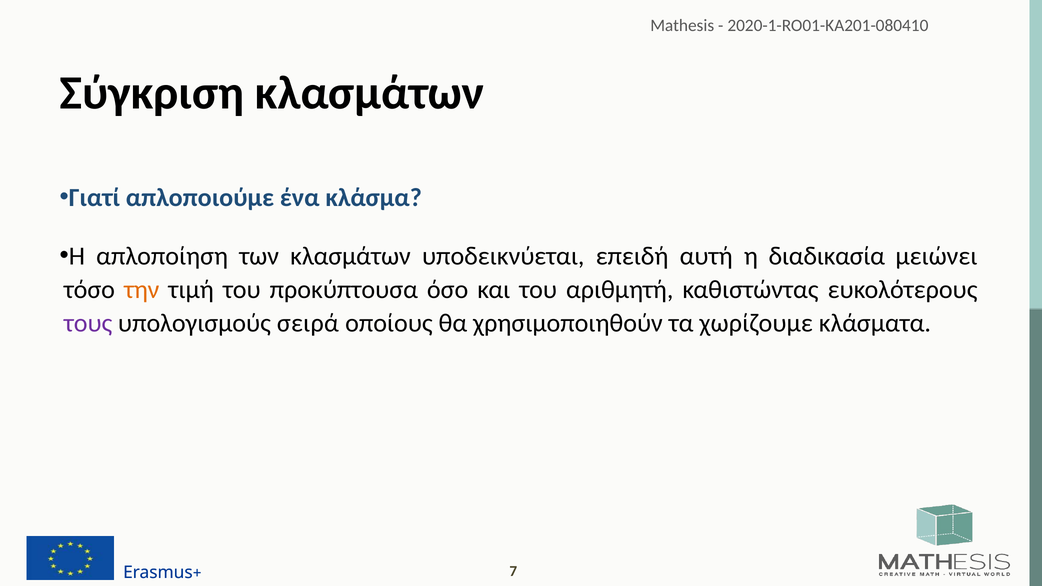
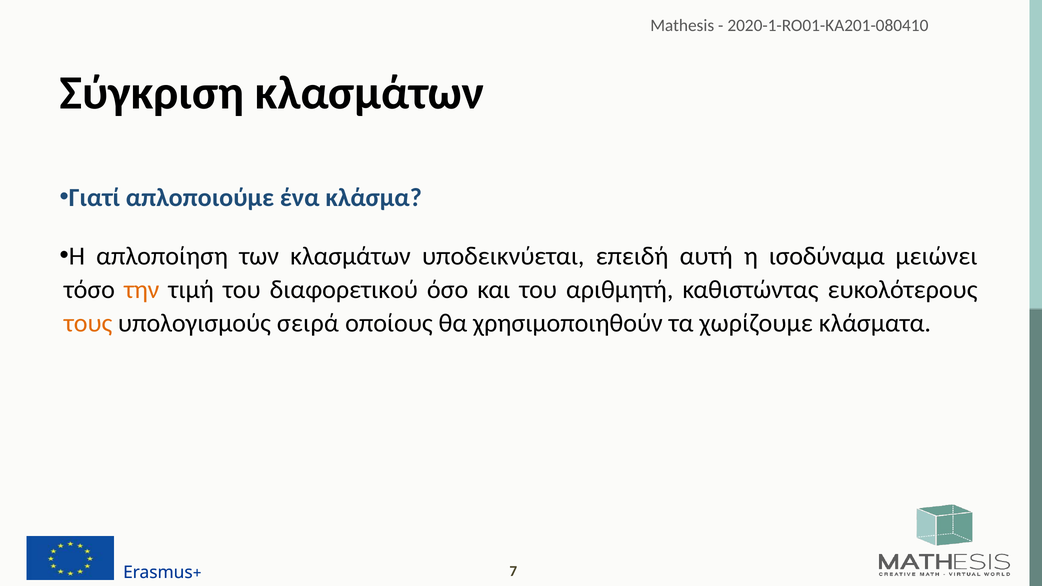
διαδικασία: διαδικασία -> ισοδύναμα
προκύπτουσα: προκύπτουσα -> διαφορετικού
τους colour: purple -> orange
